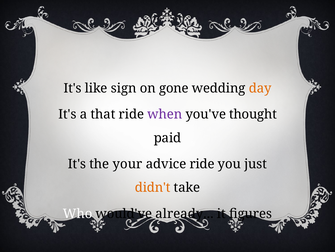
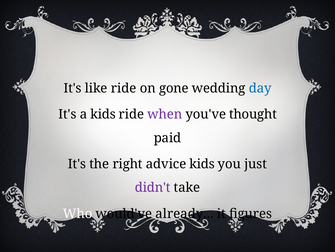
like sign: sign -> ride
day colour: orange -> blue
a that: that -> kids
your: your -> right
advice ride: ride -> kids
didn't colour: orange -> purple
